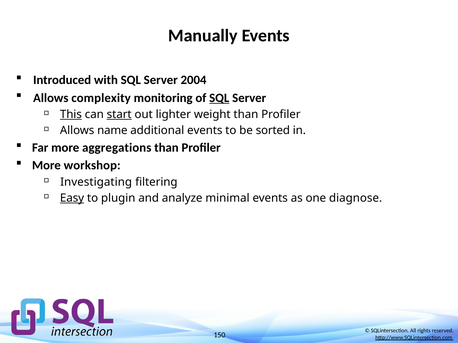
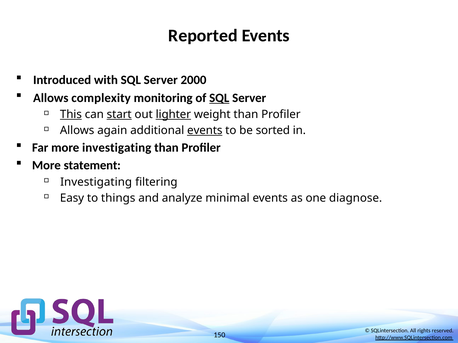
Manually: Manually -> Reported
2004: 2004 -> 2000
lighter underline: none -> present
name: name -> again
events at (205, 131) underline: none -> present
more aggregations: aggregations -> investigating
workshop: workshop -> statement
Easy underline: present -> none
plugin: plugin -> things
